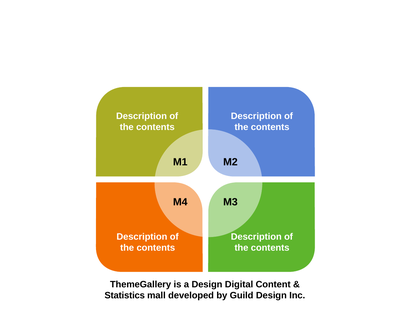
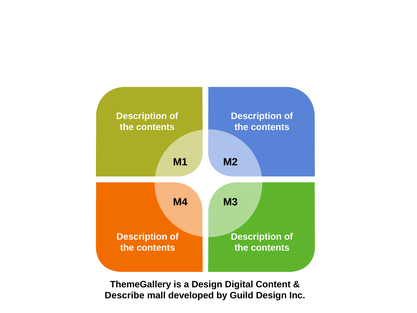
Statistics: Statistics -> Describe
